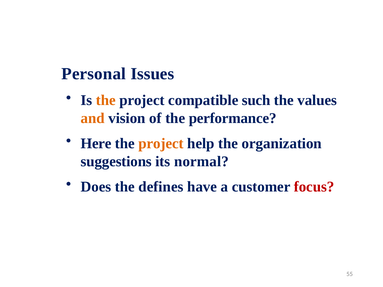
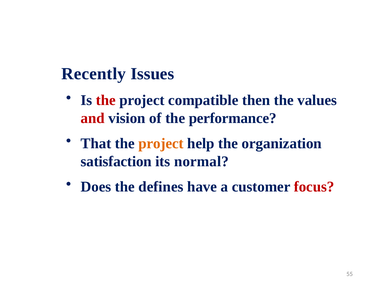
Personal: Personal -> Recently
the at (106, 100) colour: orange -> red
such: such -> then
and colour: orange -> red
Here: Here -> That
suggestions: suggestions -> satisfaction
